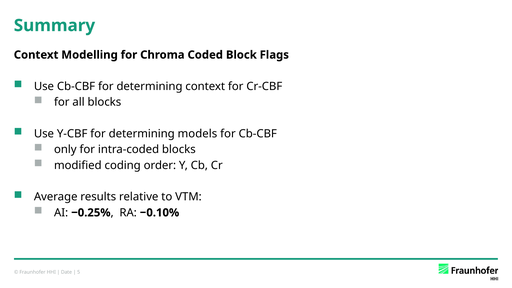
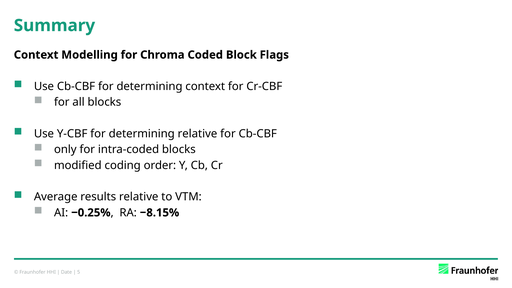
determining models: models -> relative
−0.10%: −0.10% -> −8.15%
